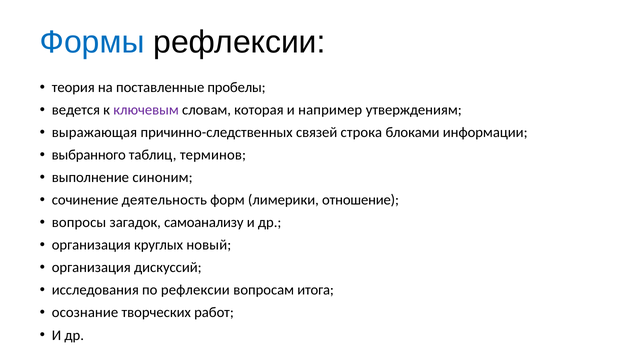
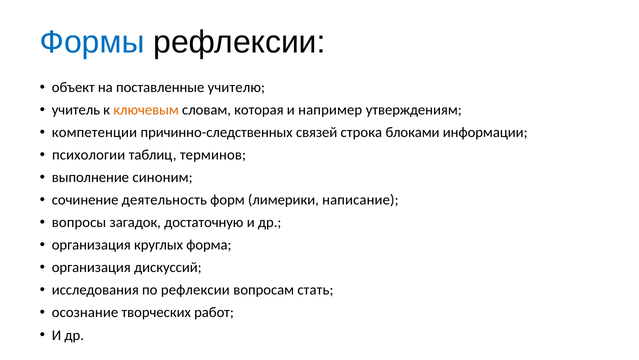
теория: теория -> объект
пробелы: пробелы -> учителю
ведется: ведется -> учитель
ключевым colour: purple -> orange
выражающая: выражающая -> компетенции
выбранного: выбранного -> психологии
отношение: отношение -> написание
самоанализу: самоанализу -> достаточную
новый: новый -> форма
итога: итога -> стать
